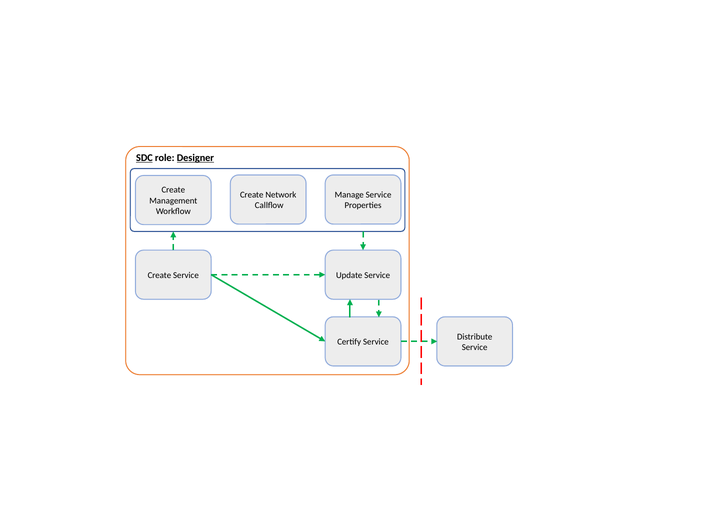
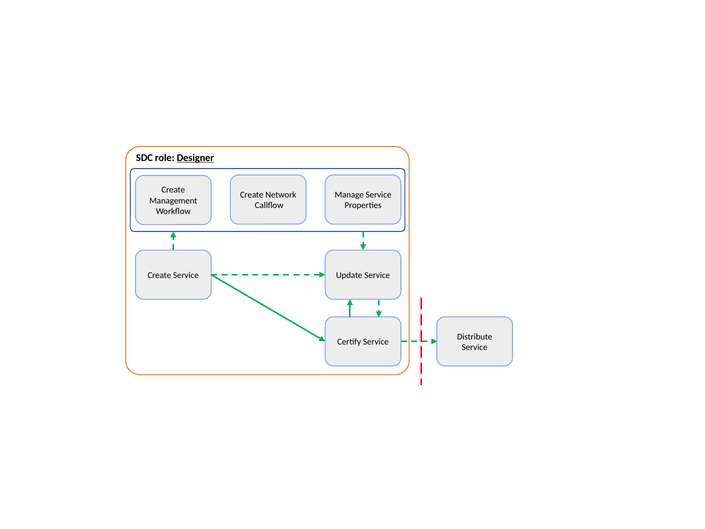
SDC underline: present -> none
